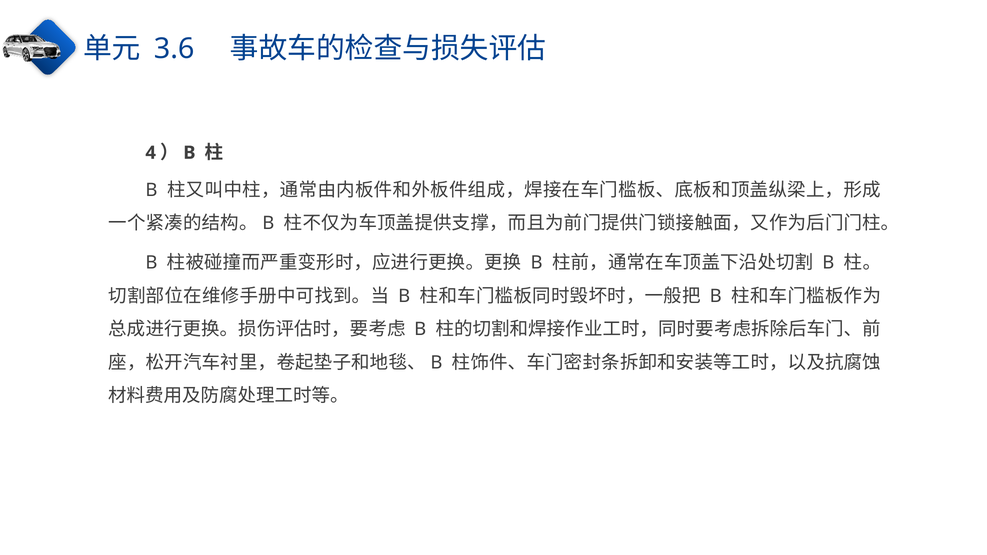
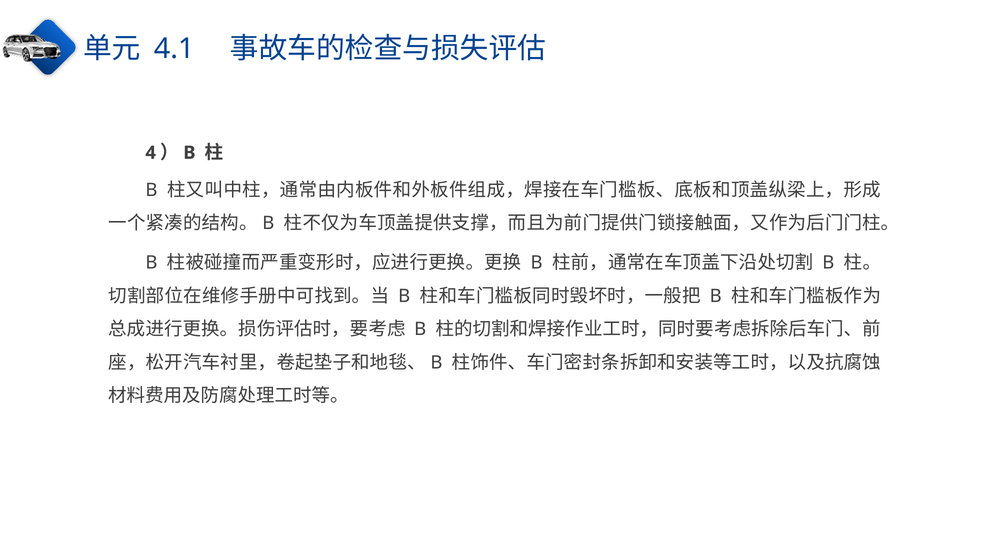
3.6: 3.6 -> 4.1
